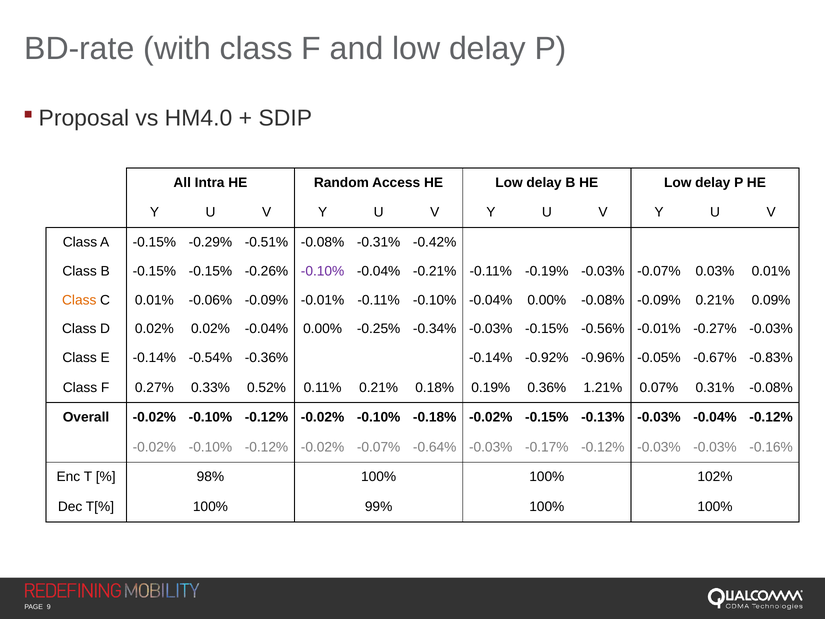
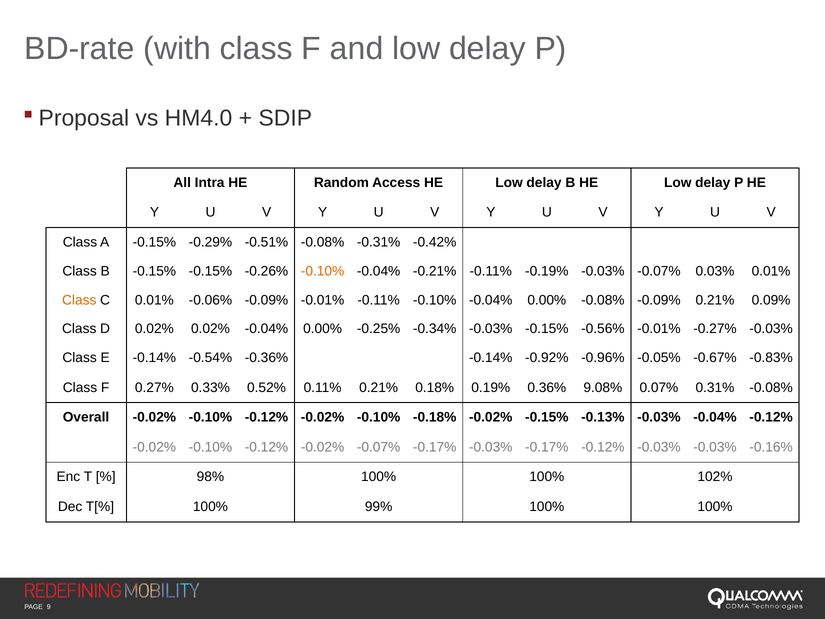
-0.10% at (323, 271) colour: purple -> orange
1.21%: 1.21% -> 9.08%
-0.07% -0.64%: -0.64% -> -0.17%
